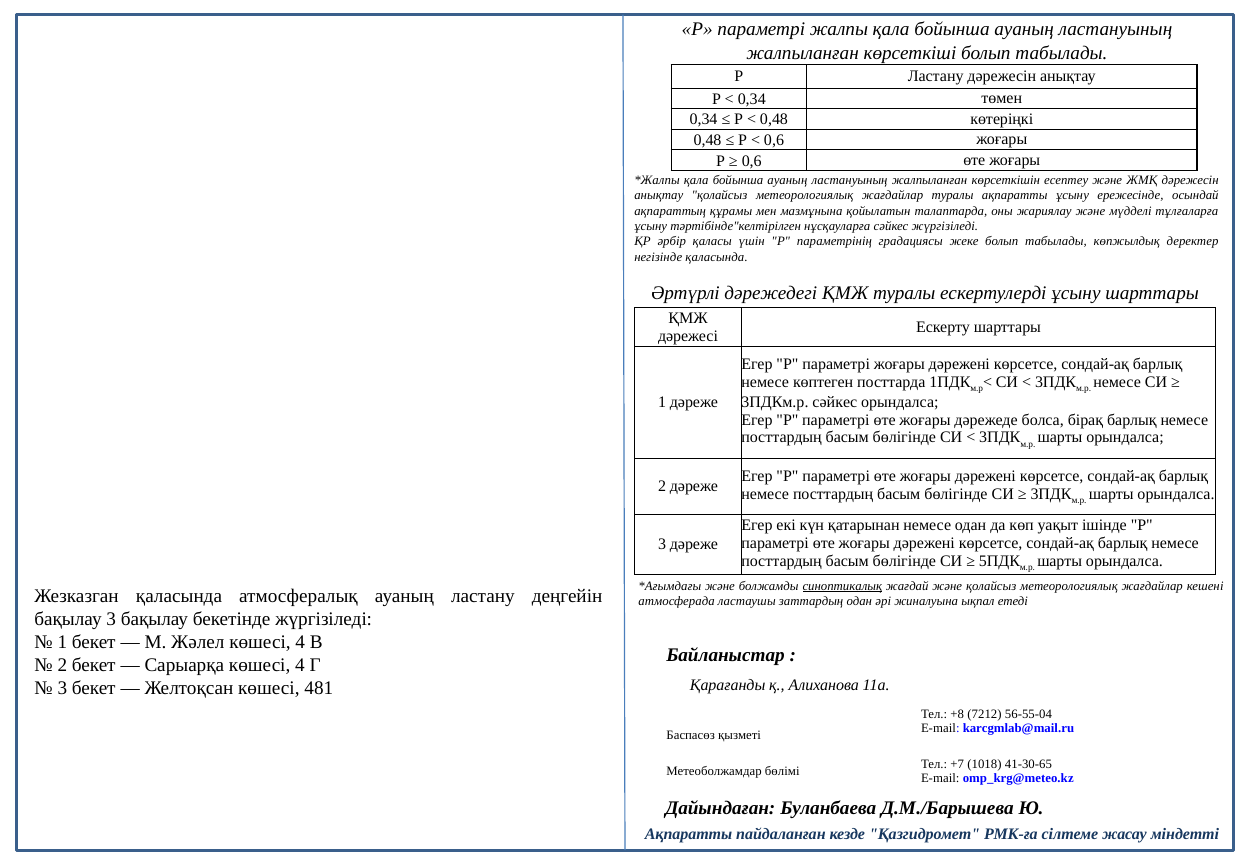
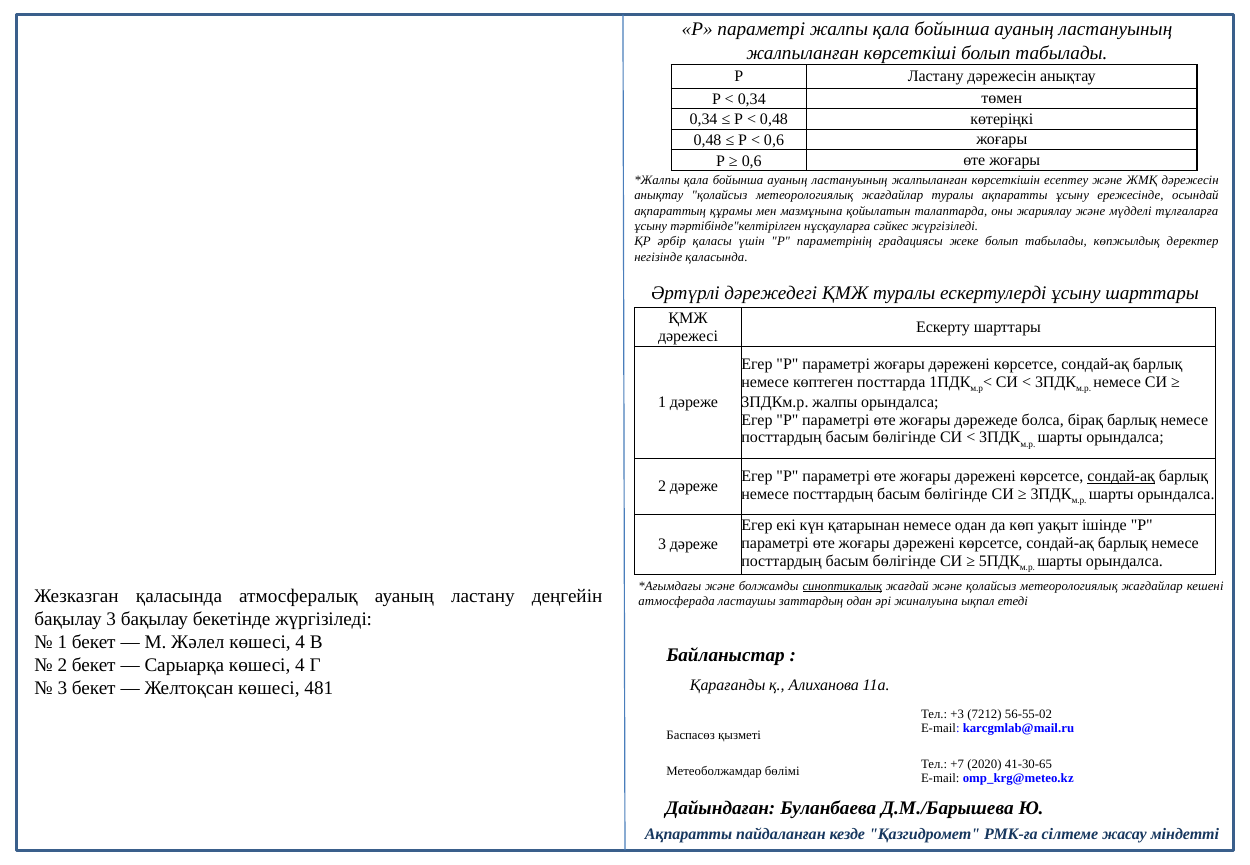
3ПДКм.р сәйкес: сәйкес -> жалпы
сондай-ақ at (1121, 476) underline: none -> present
+8: +8 -> +3
56-55-04: 56-55-04 -> 56-55-02
1018: 1018 -> 2020
